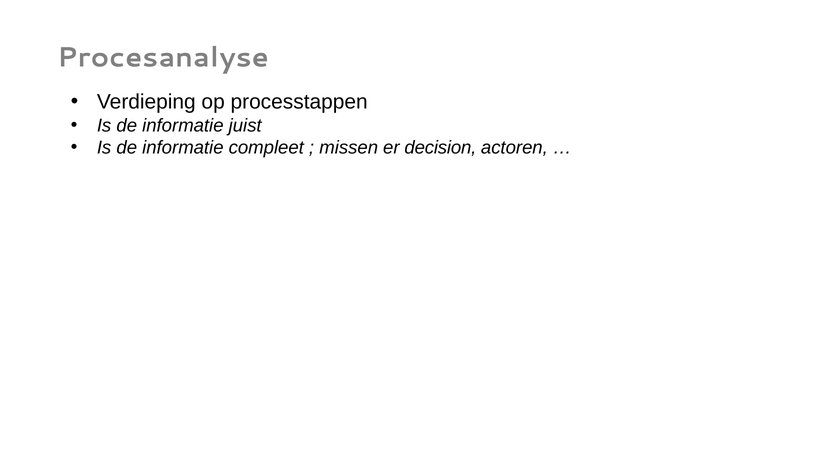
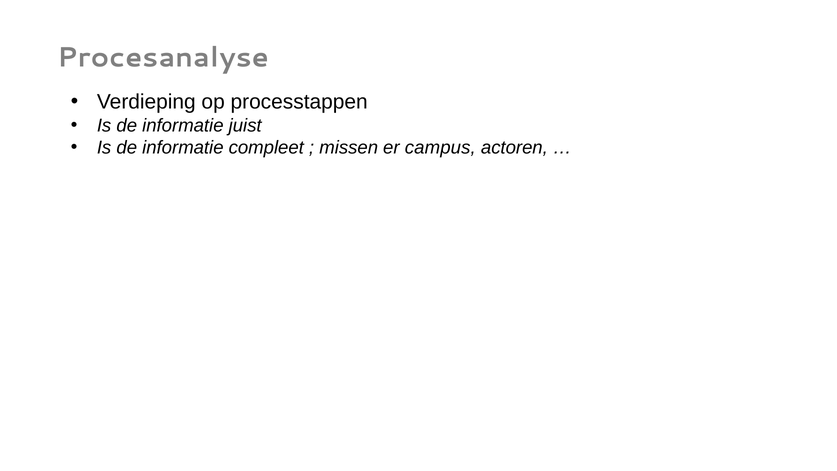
decision: decision -> campus
